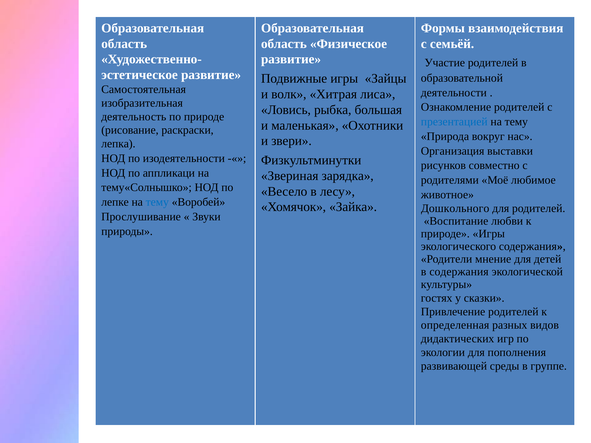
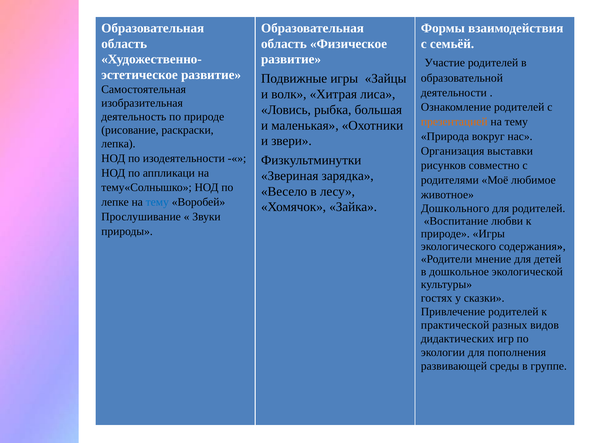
презентацией colour: blue -> orange
в содержания: содержания -> дошкольное
определенная: определенная -> практической
